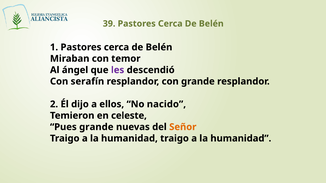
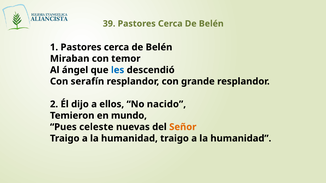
les colour: purple -> blue
celeste: celeste -> mundo
Pues grande: grande -> celeste
